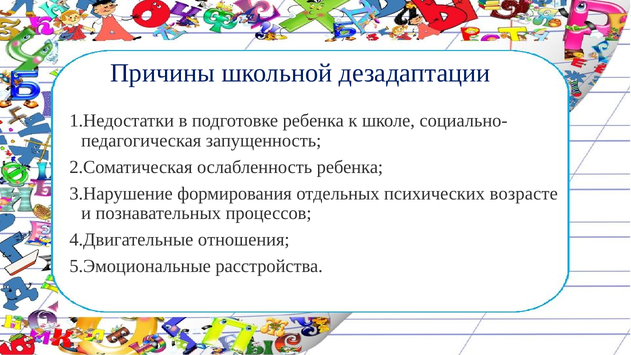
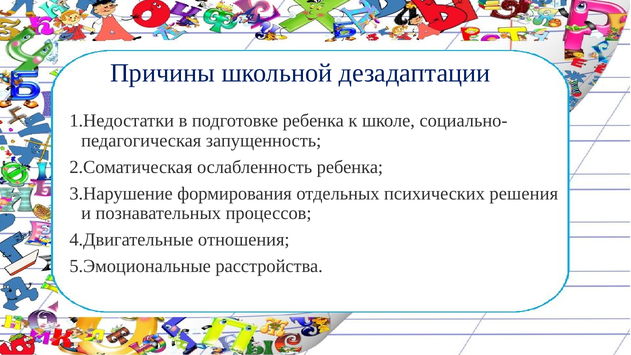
возрасте: возрасте -> решения
